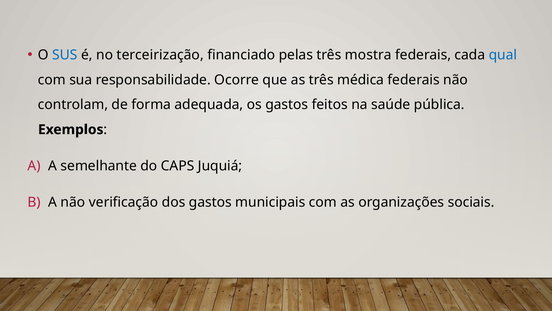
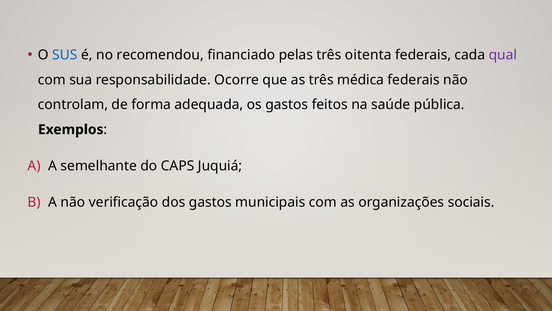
terceirização: terceirização -> recomendou
mostra: mostra -> oitenta
qual colour: blue -> purple
